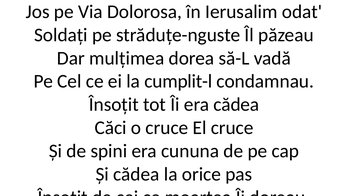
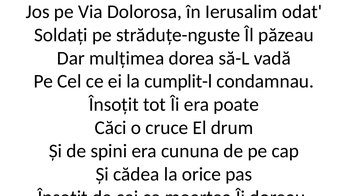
era cădea: cădea -> poate
El cruce: cruce -> drum
